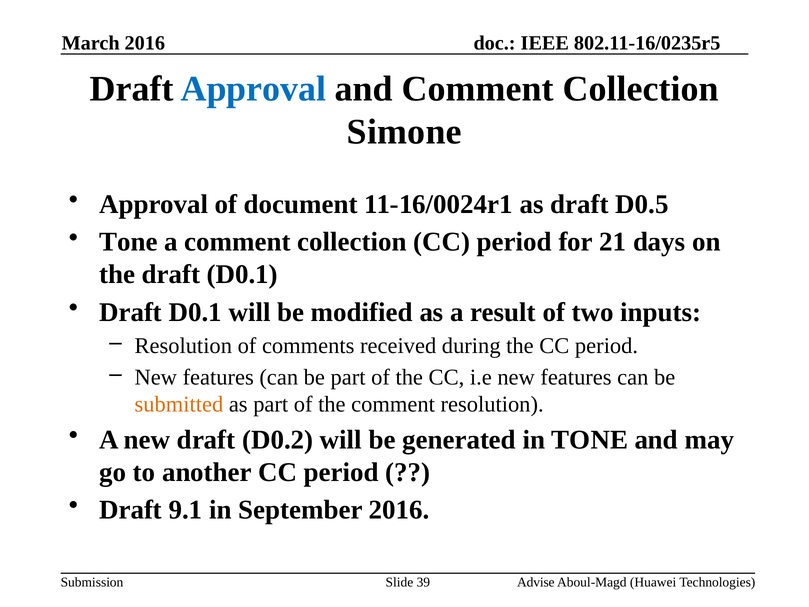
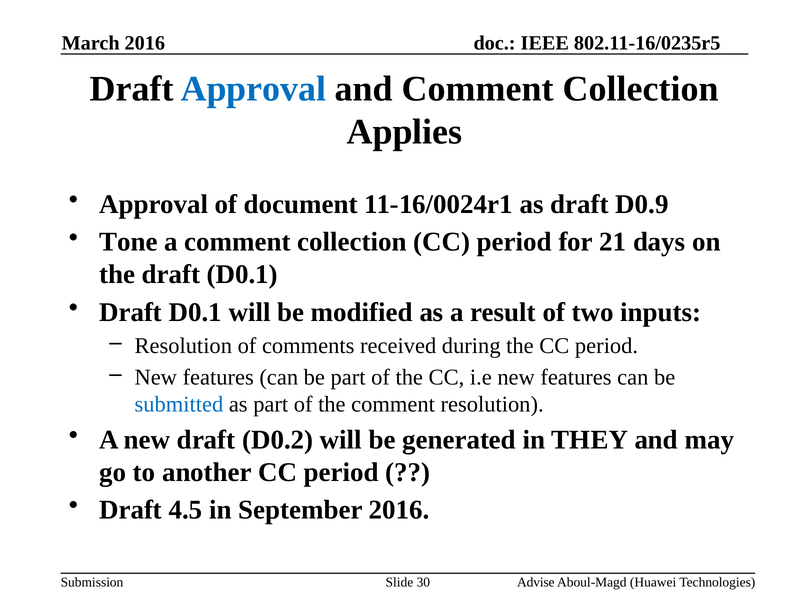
Simone: Simone -> Applies
D0.5: D0.5 -> D0.9
submitted colour: orange -> blue
in TONE: TONE -> THEY
9.1: 9.1 -> 4.5
39: 39 -> 30
